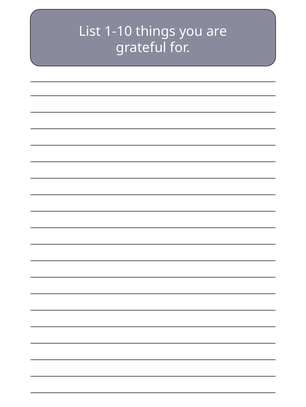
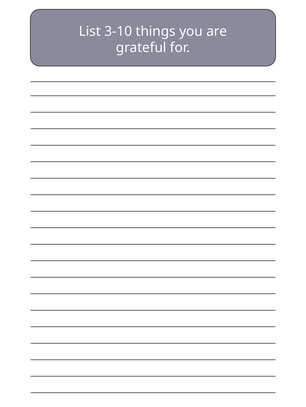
1-10: 1-10 -> 3-10
